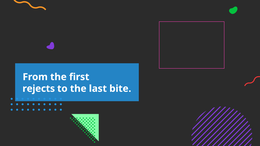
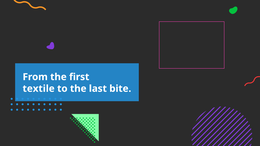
rejects: rejects -> textile
